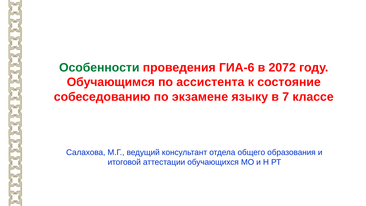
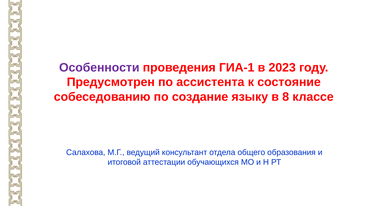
Особенности colour: green -> purple
ГИА-6: ГИА-6 -> ГИА-1
2072: 2072 -> 2023
Обучающимся: Обучающимся -> Предусмотрен
экзамене: экзамене -> создание
7: 7 -> 8
